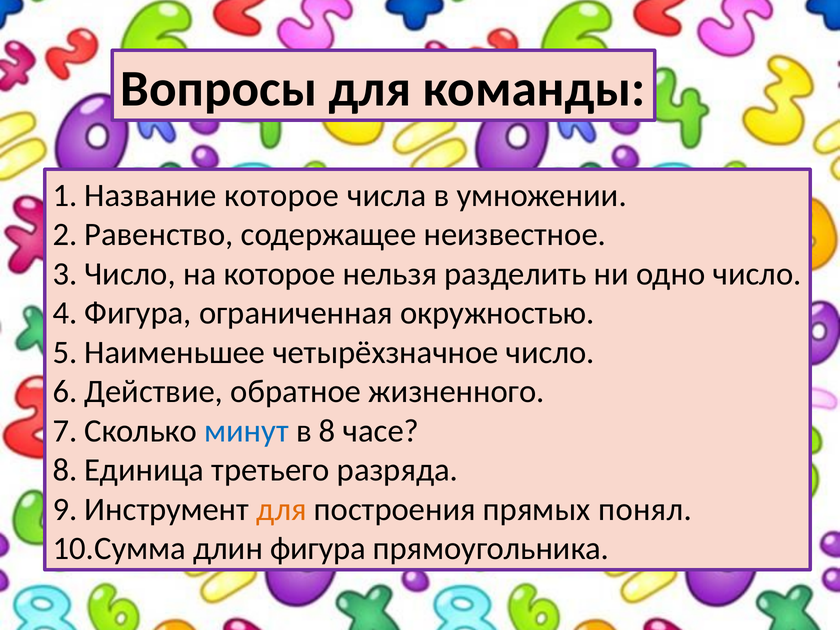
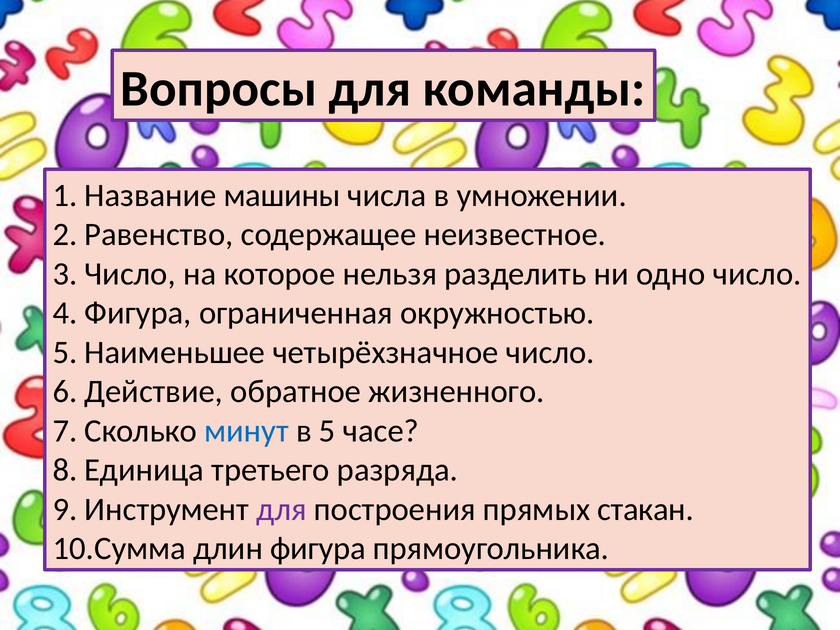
которое at (282, 195): которое -> машины
8: 8 -> 5
для at (281, 509) colour: orange -> purple
понял: понял -> стакан
